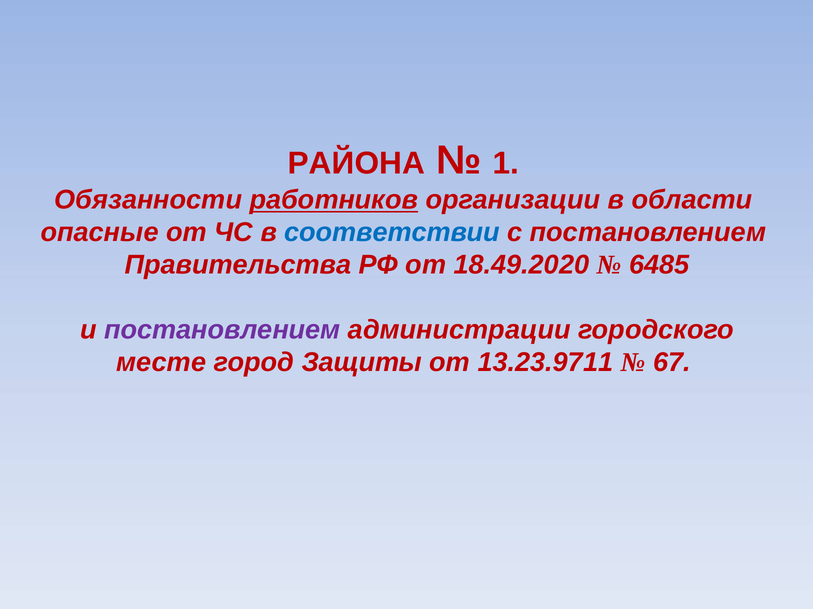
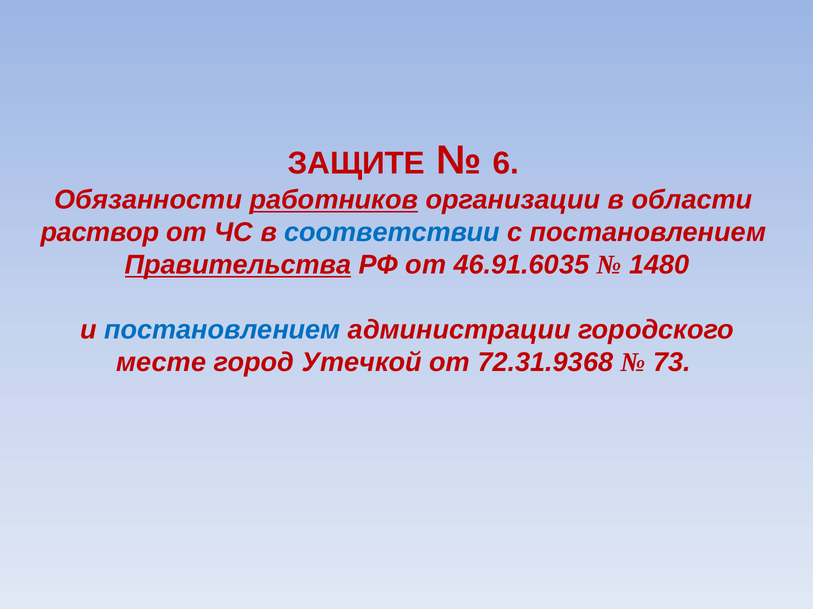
РАЙОНА: РАЙОНА -> ЗАЩИТЕ
1: 1 -> 6
опасные: опасные -> раствор
Правительства underline: none -> present
18.49.2020: 18.49.2020 -> 46.91.6035
6485: 6485 -> 1480
постановлением at (222, 330) colour: purple -> blue
Защиты: Защиты -> Утечкой
13.23.9711: 13.23.9711 -> 72.31.9368
67: 67 -> 73
